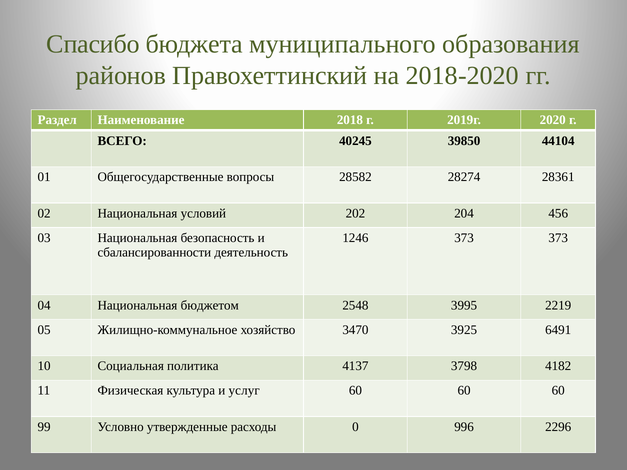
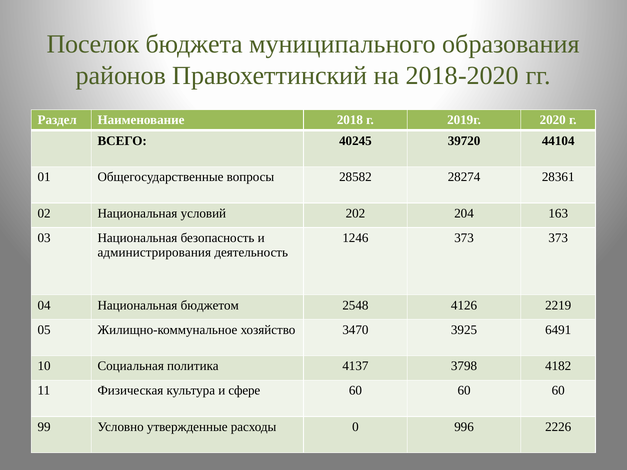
Спасибо: Спасибо -> Поселок
39850: 39850 -> 39720
456: 456 -> 163
сбалансированности: сбалансированности -> администрирования
3995: 3995 -> 4126
услуг: услуг -> сфере
2296: 2296 -> 2226
